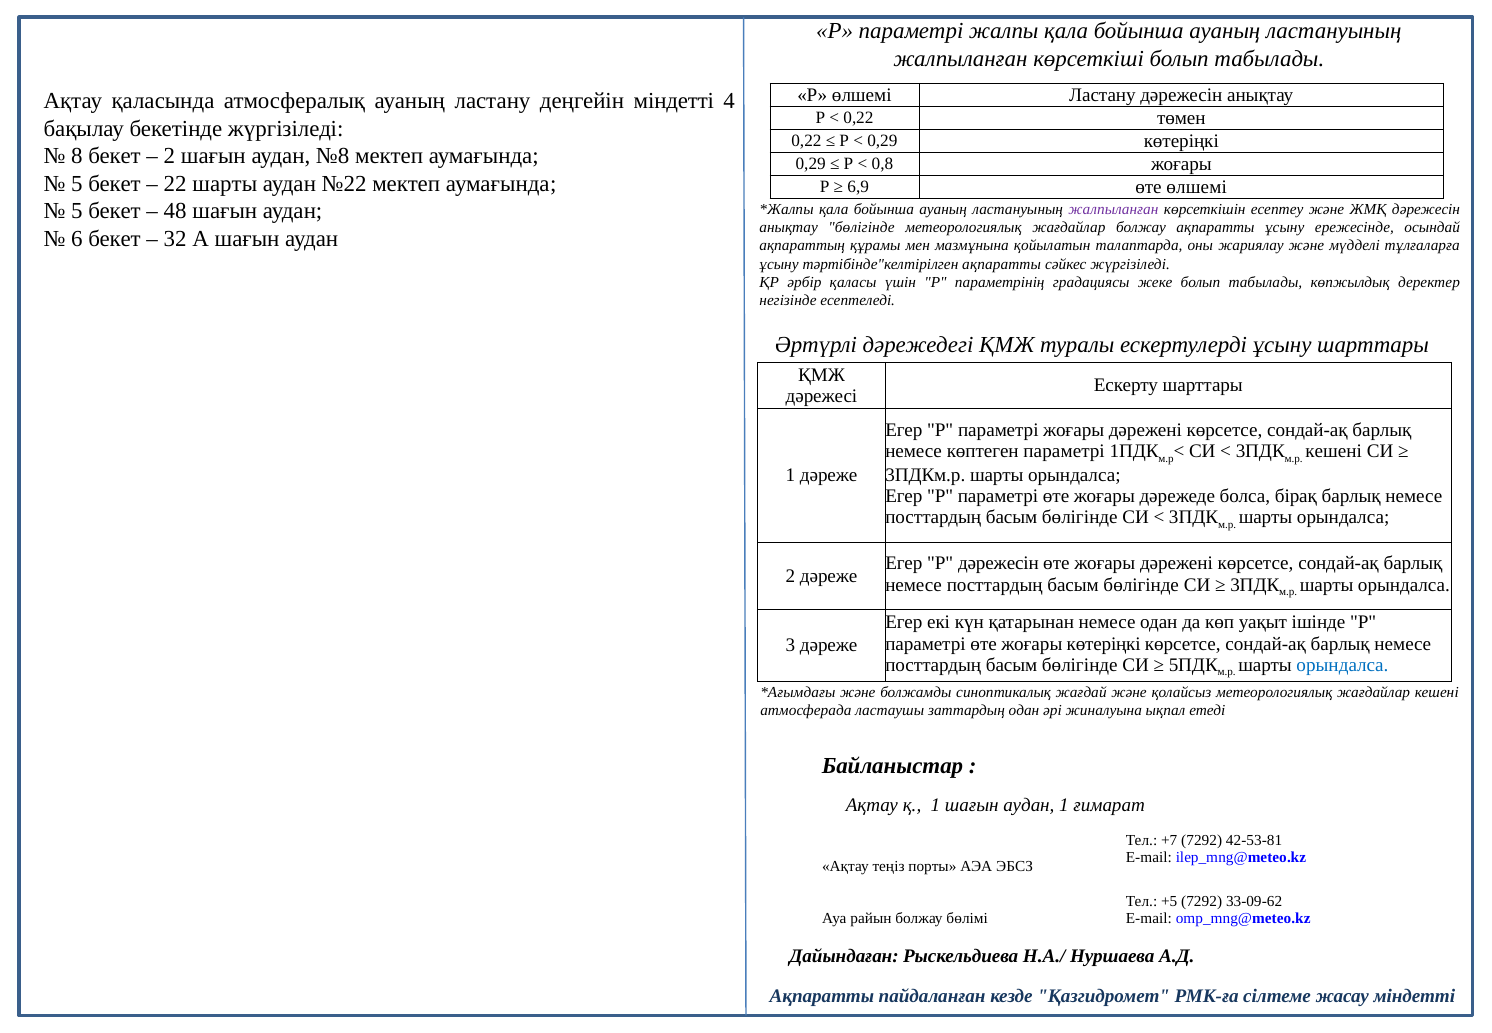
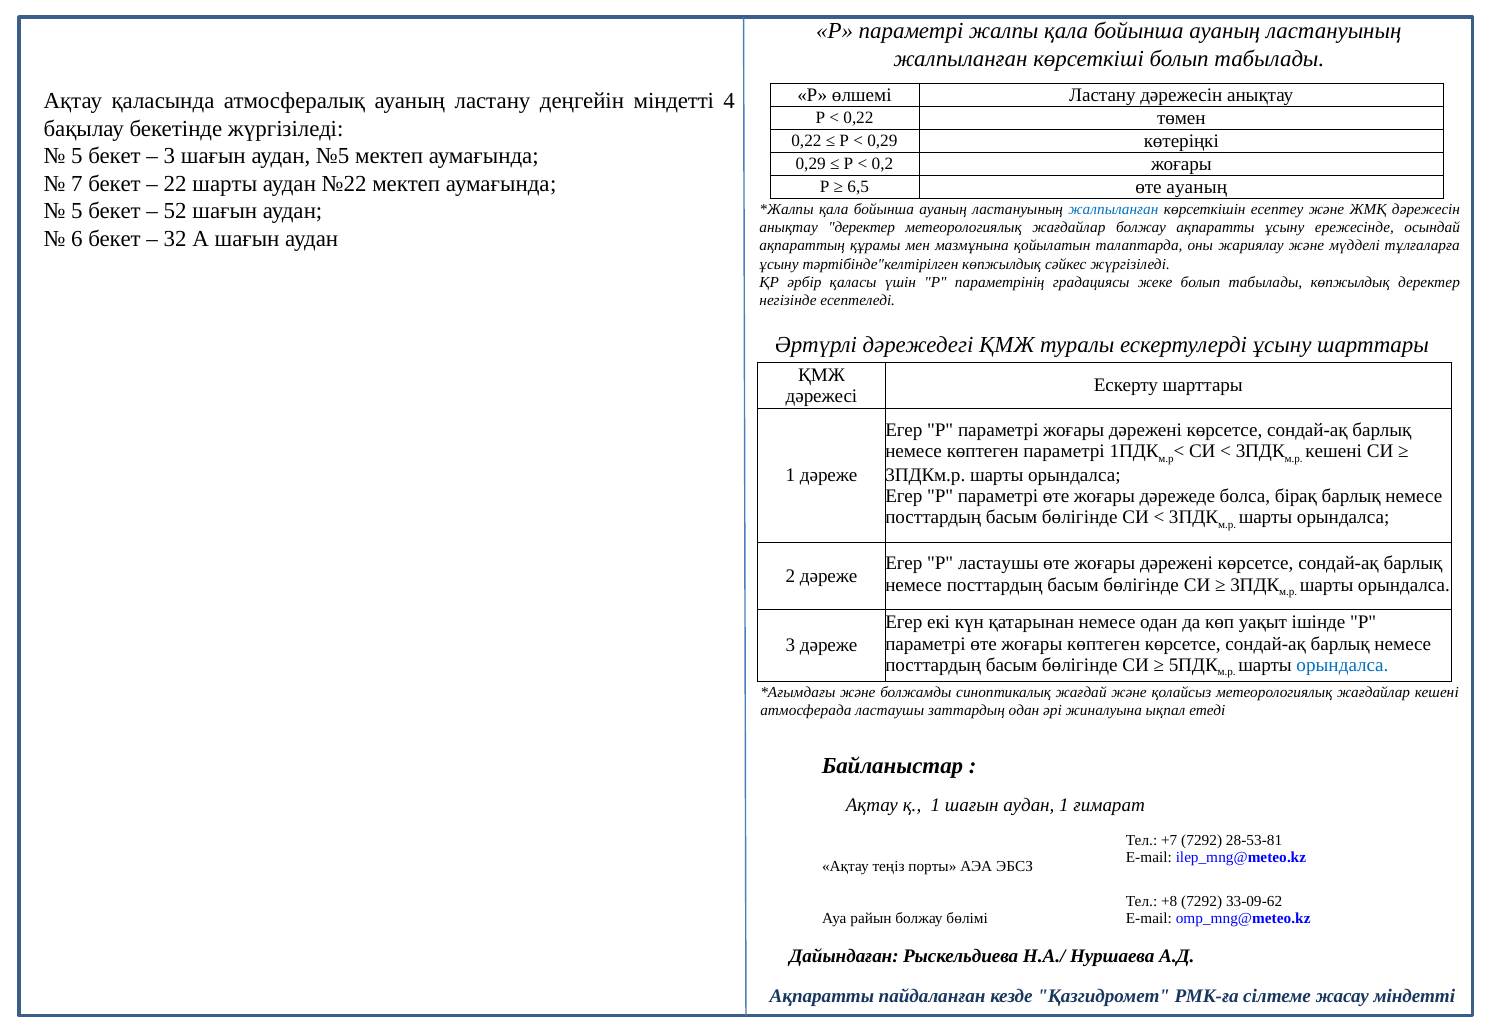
8 at (77, 156): 8 -> 5
2 at (169, 156): 2 -> 3
№8: №8 -> №5
0,8: 0,8 -> 0,2
5 at (77, 184): 5 -> 7
6,9: 6,9 -> 6,5
өте өлшемі: өлшемі -> ауаның
48: 48 -> 52
жалпыланған at (1113, 209) colour: purple -> blue
анықтау бөлігінде: бөлігінде -> деректер
тәртібінде"келтірілген ақпаратты: ақпаратты -> көпжылдық
Р дәрежесін: дәрежесін -> ластаушы
жоғары көтеріңкі: көтеріңкі -> көптеген
42-53-81: 42-53-81 -> 28-53-81
+5: +5 -> +8
